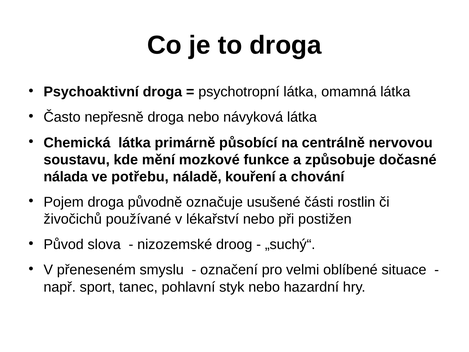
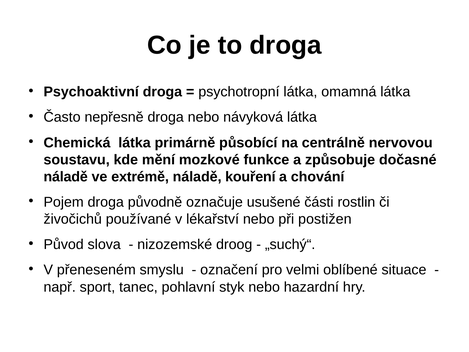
nálada at (66, 177): nálada -> náladě
potřebu: potřebu -> extrémě
